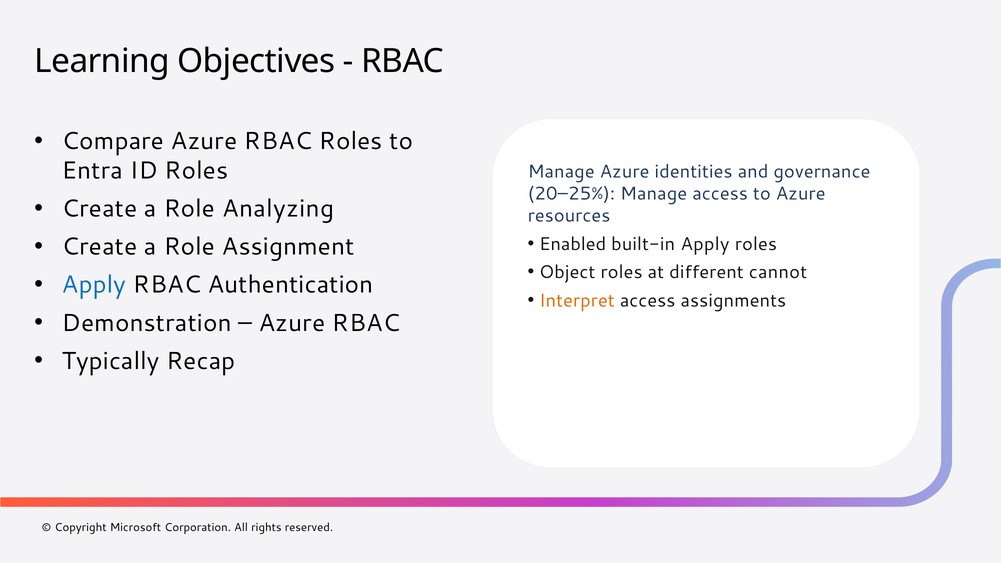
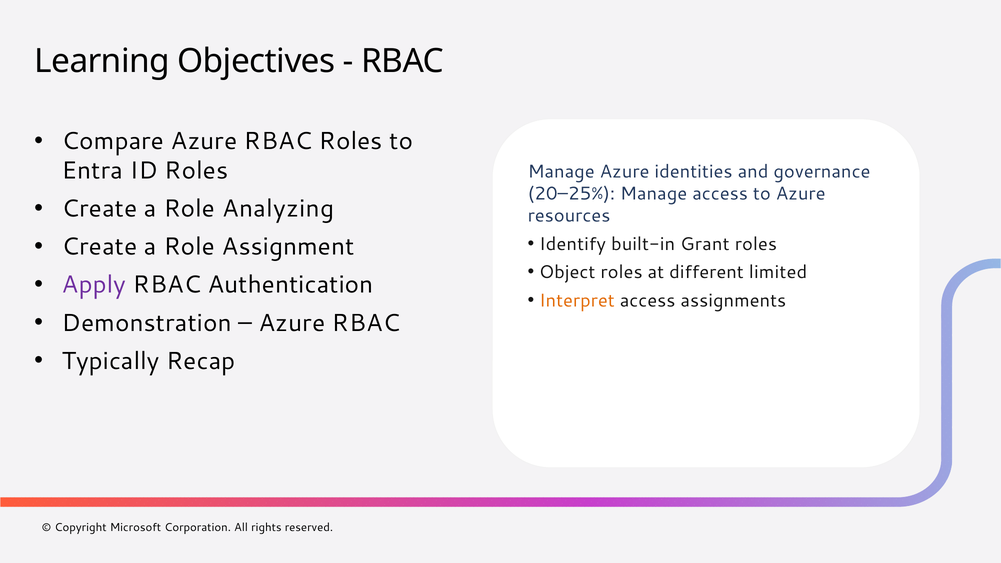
Enabled: Enabled -> Identify
built-in Apply: Apply -> Grant
cannot: cannot -> limited
Apply at (94, 285) colour: blue -> purple
